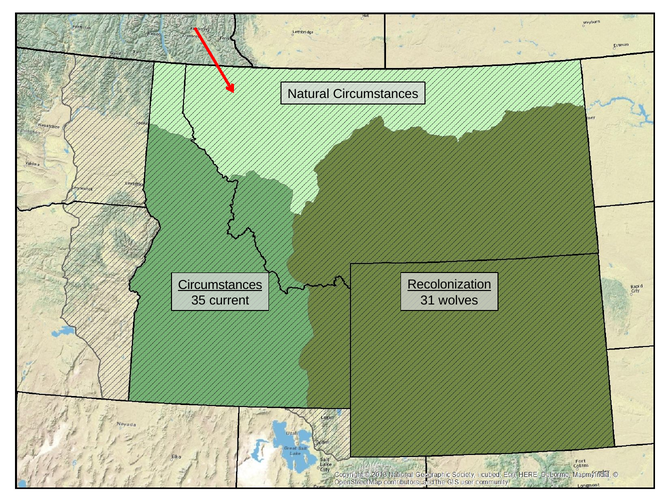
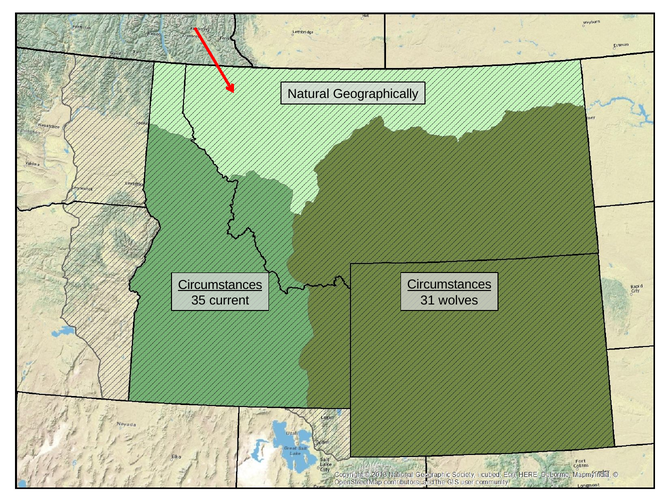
Natural Circumstances: Circumstances -> Geographically
Recolonization at (449, 285): Recolonization -> Circumstances
